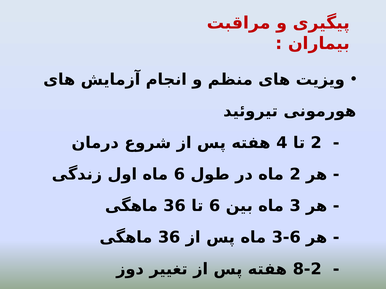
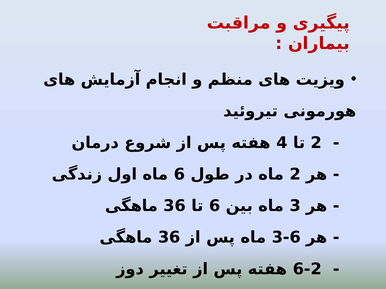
8-2: 8-2 -> 6-2
